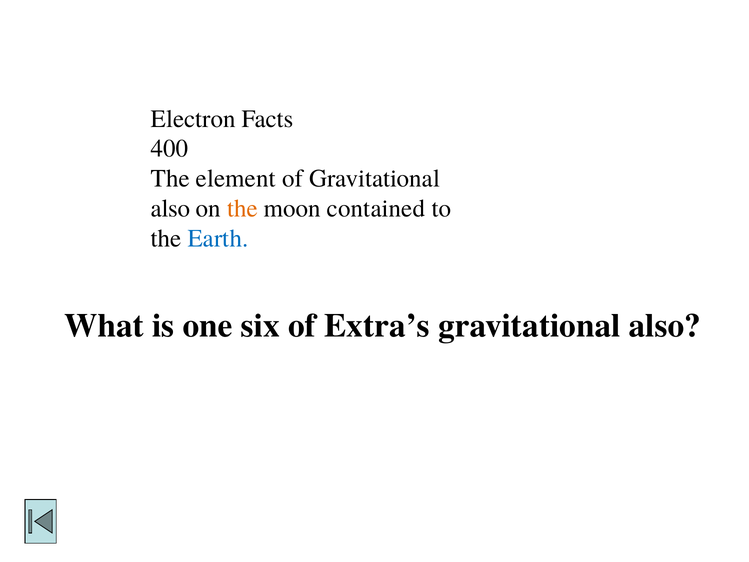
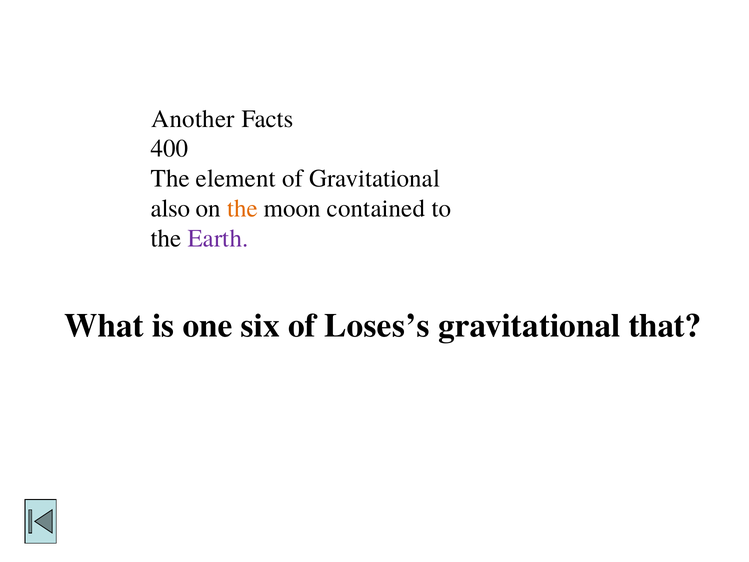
Electron: Electron -> Another
Earth colour: blue -> purple
Extra’s: Extra’s -> Loses’s
also at (665, 326): also -> that
